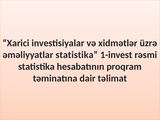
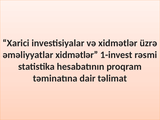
əməliyyatlar statistika: statistika -> xidmətlər
